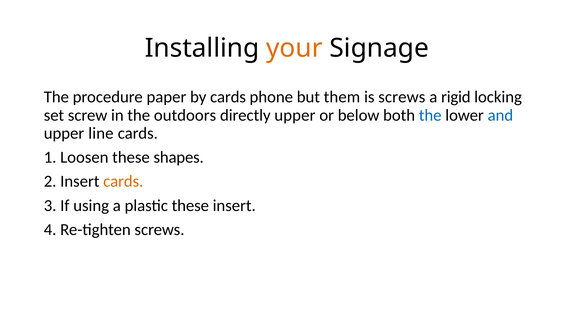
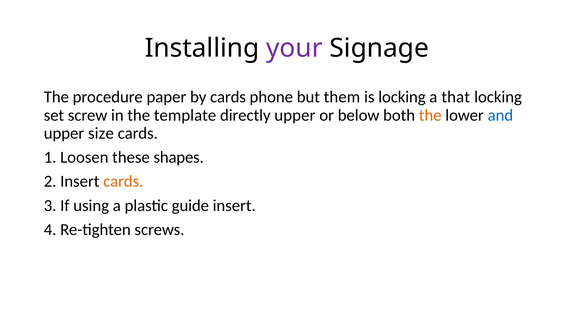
your colour: orange -> purple
is screws: screws -> locking
rigid: rigid -> that
outdoors: outdoors -> template
the at (430, 115) colour: blue -> orange
line: line -> size
plastic these: these -> guide
